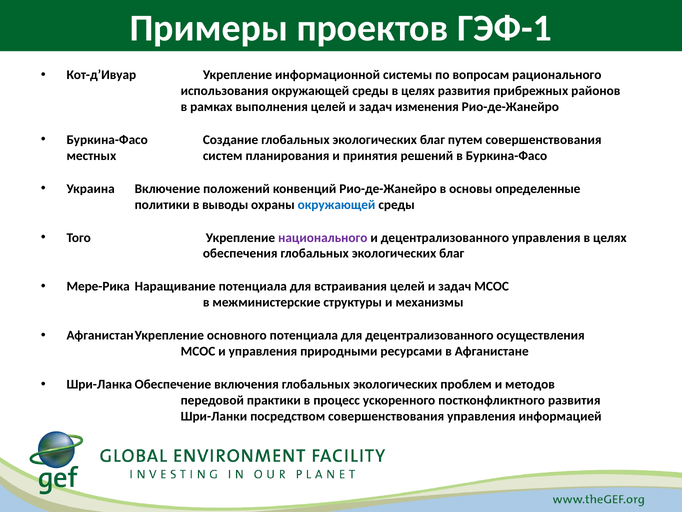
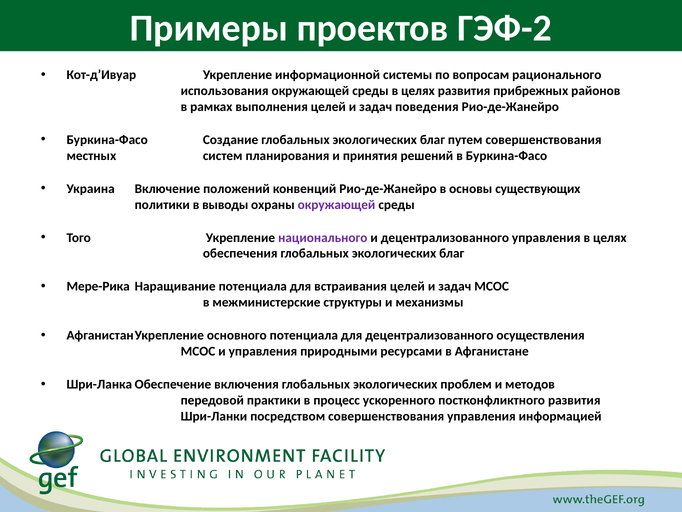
ГЭФ-1: ГЭФ-1 -> ГЭФ-2
изменения: изменения -> поведения
определенные: определенные -> существующих
окружающей at (337, 204) colour: blue -> purple
